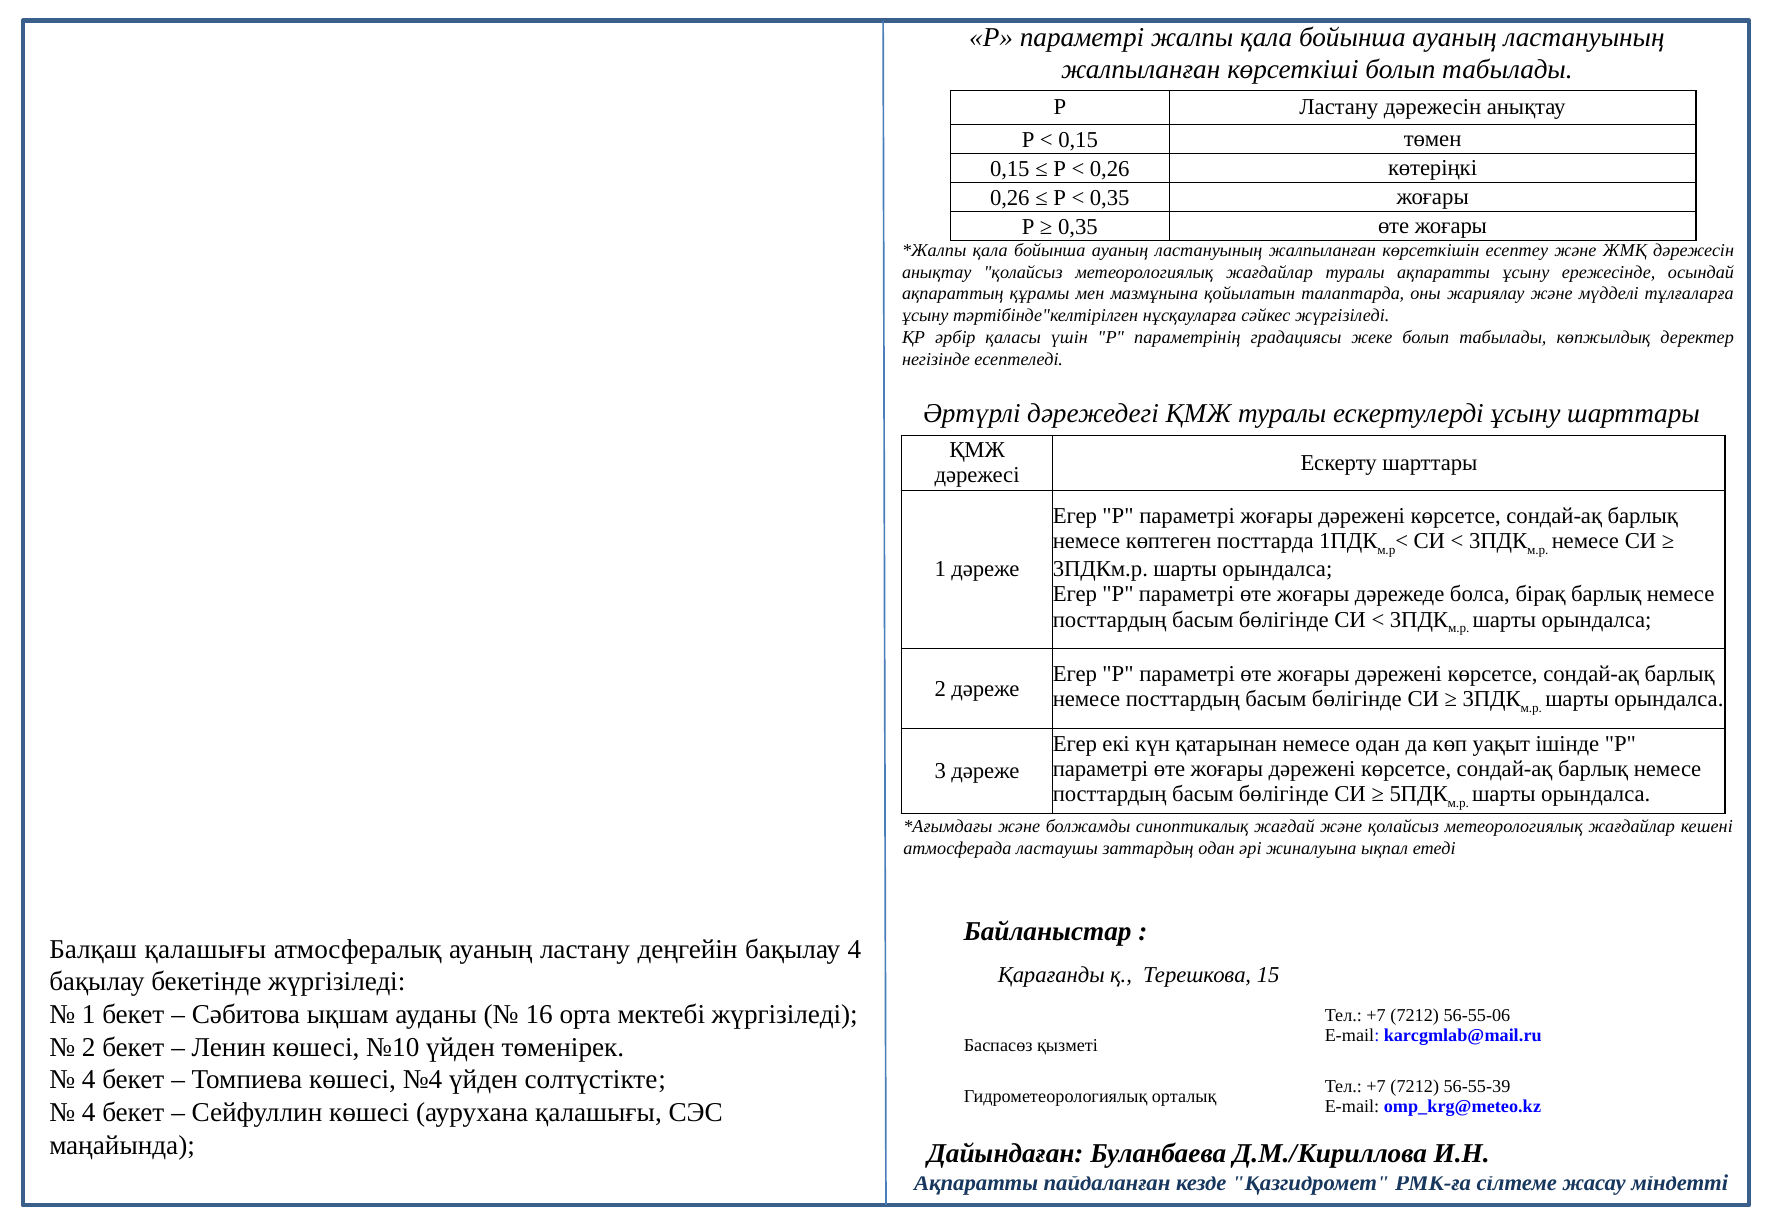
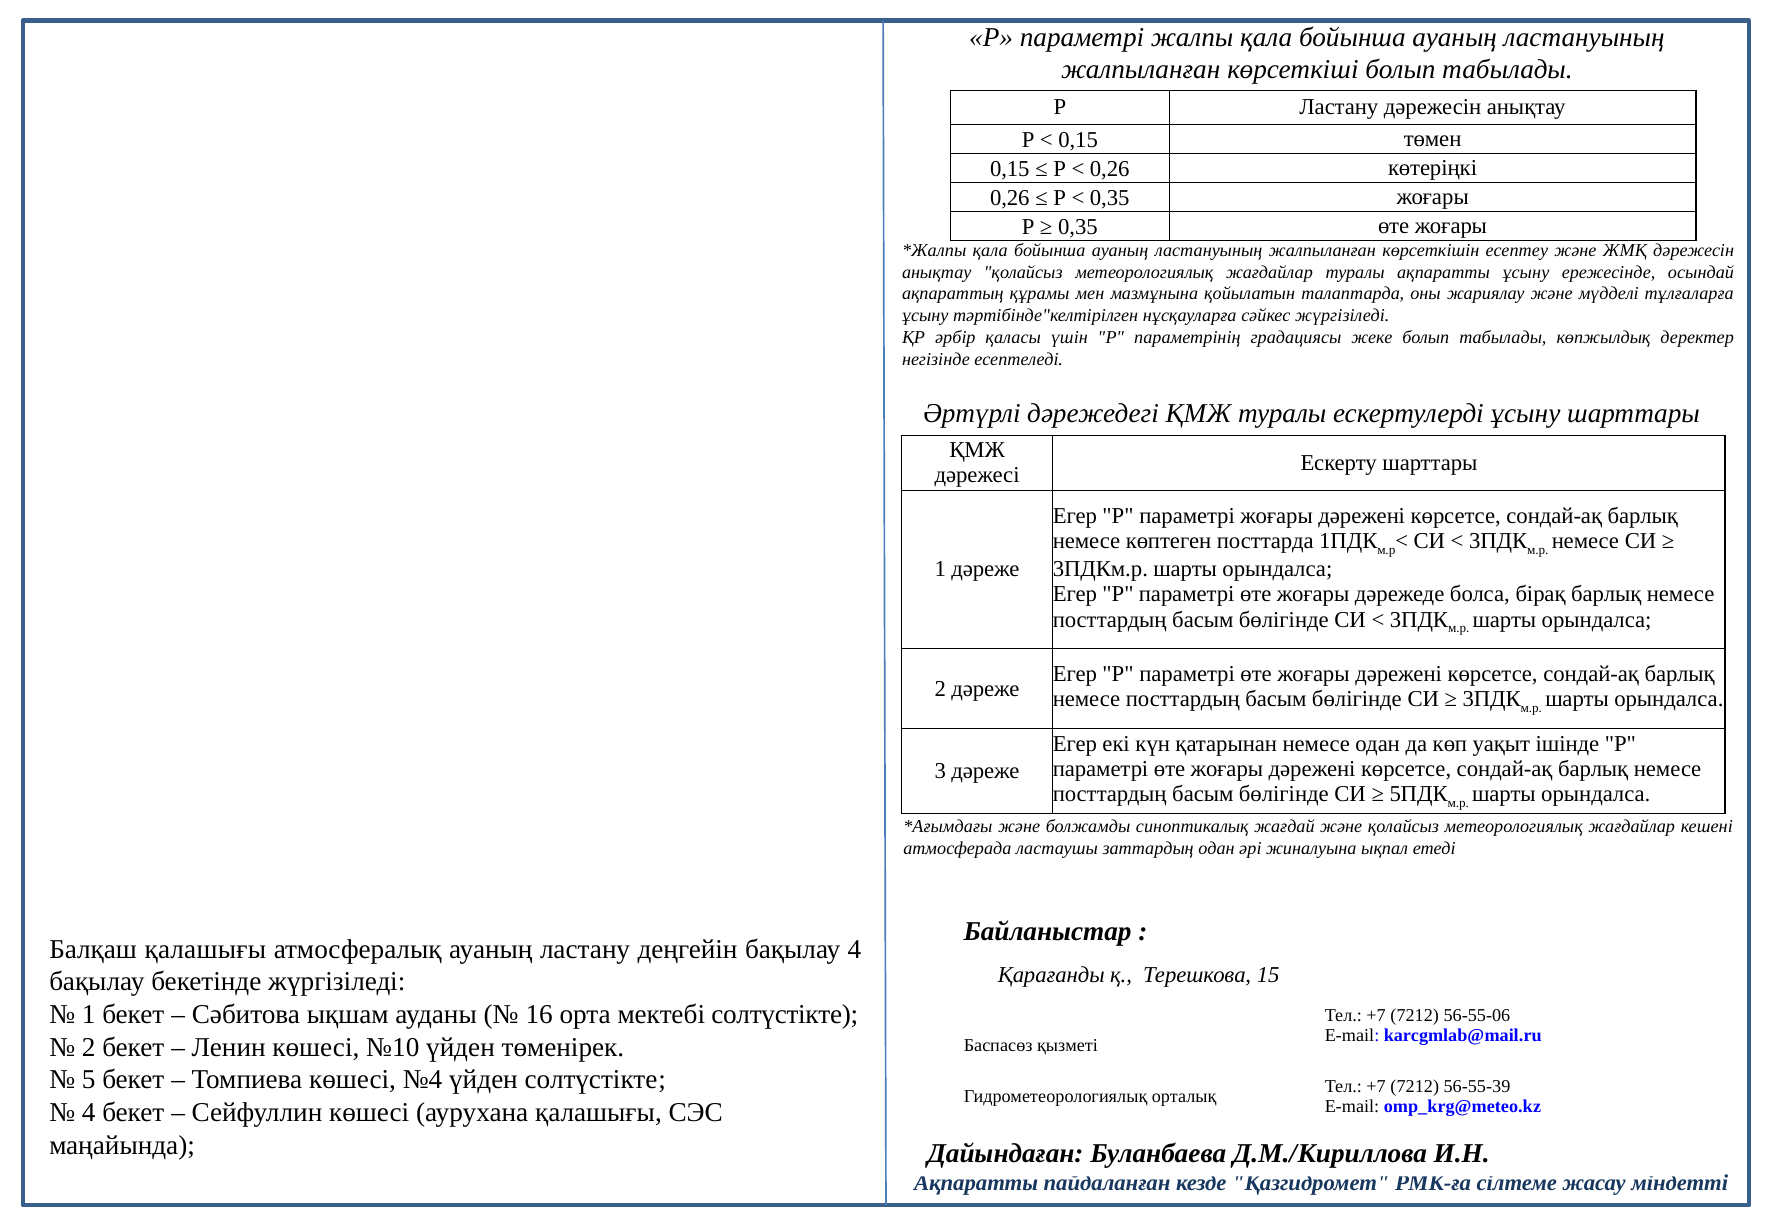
мектебі жүргізіледі: жүргізіледі -> солтүстікте
4 at (89, 1081): 4 -> 5
